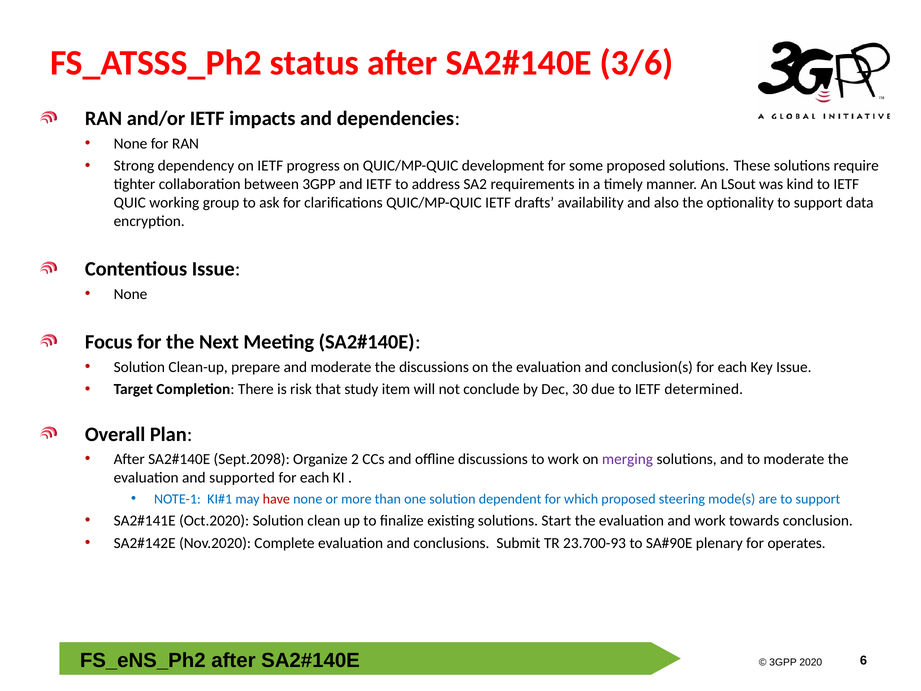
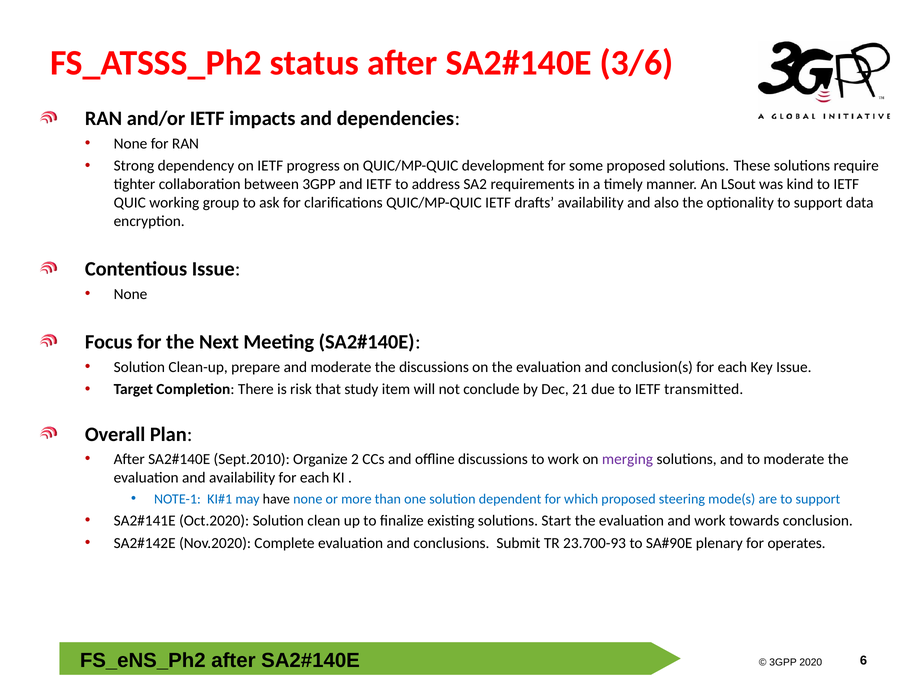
30: 30 -> 21
determined: determined -> transmitted
Sept.2098: Sept.2098 -> Sept.2010
and supported: supported -> availability
have colour: red -> black
